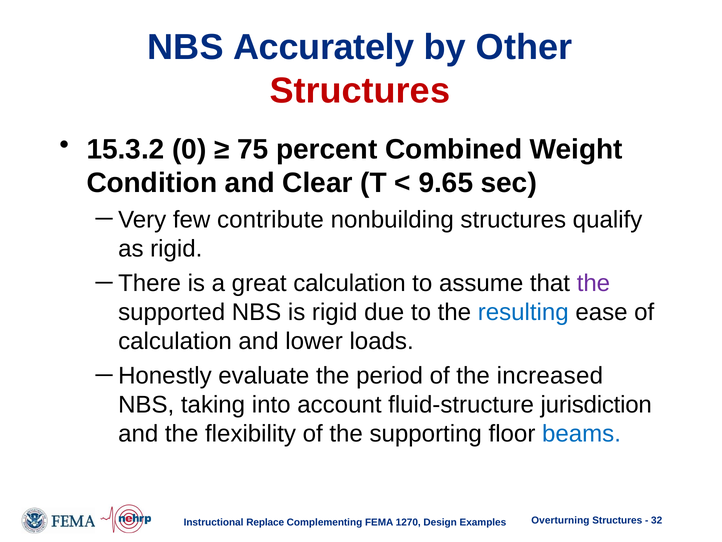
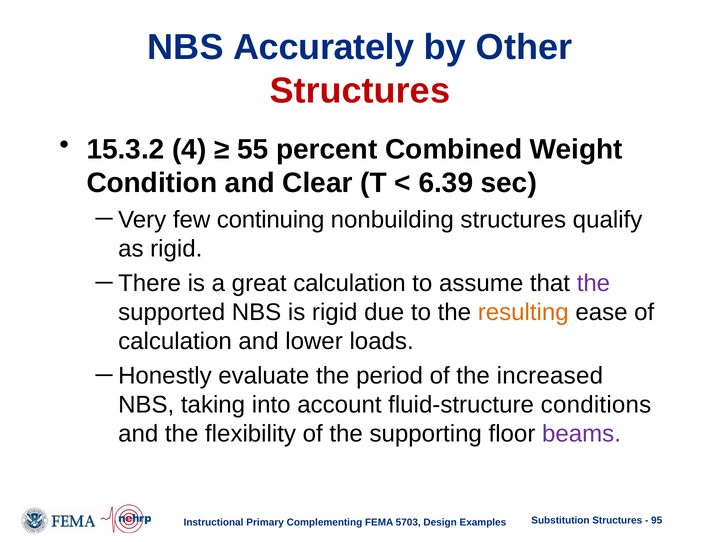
0: 0 -> 4
75: 75 -> 55
9.65: 9.65 -> 6.39
contribute: contribute -> continuing
resulting colour: blue -> orange
jurisdiction: jurisdiction -> conditions
beams colour: blue -> purple
Replace: Replace -> Primary
1270: 1270 -> 5703
Overturning: Overturning -> Substitution
32: 32 -> 95
